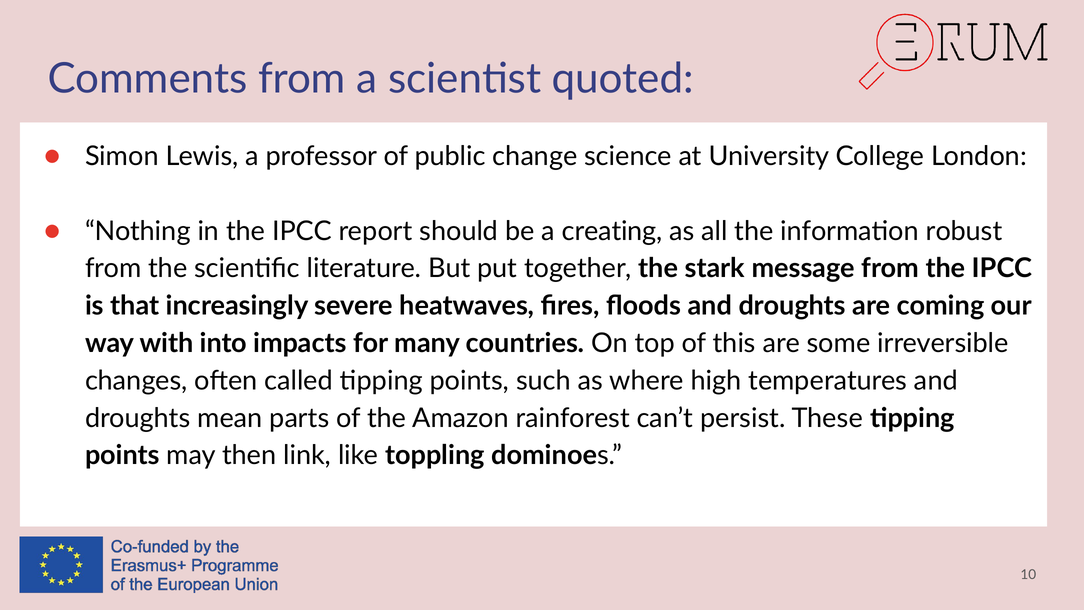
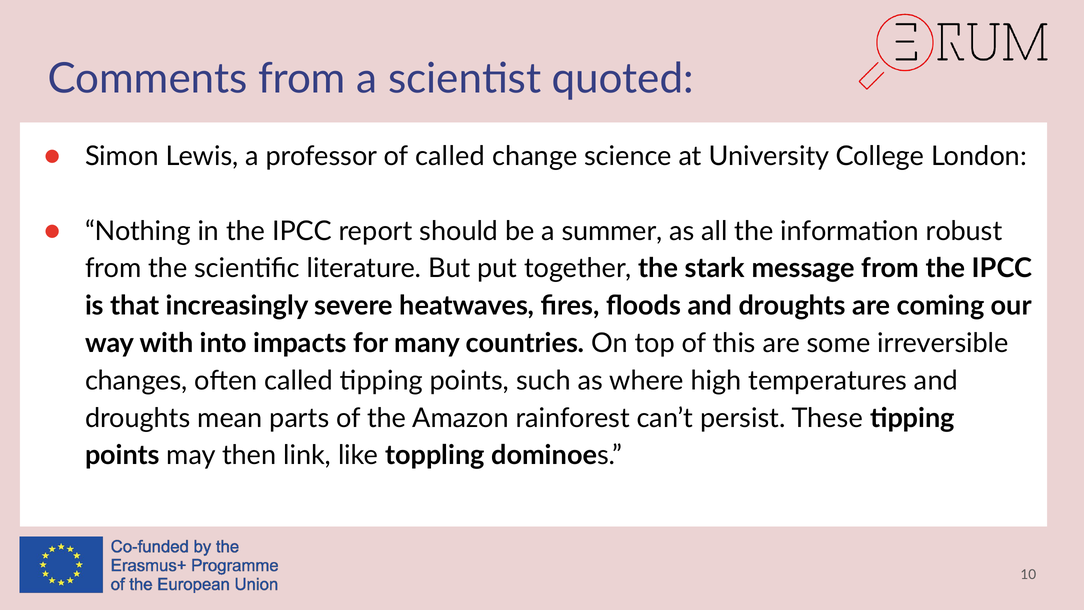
of public: public -> called
creating: creating -> summer
